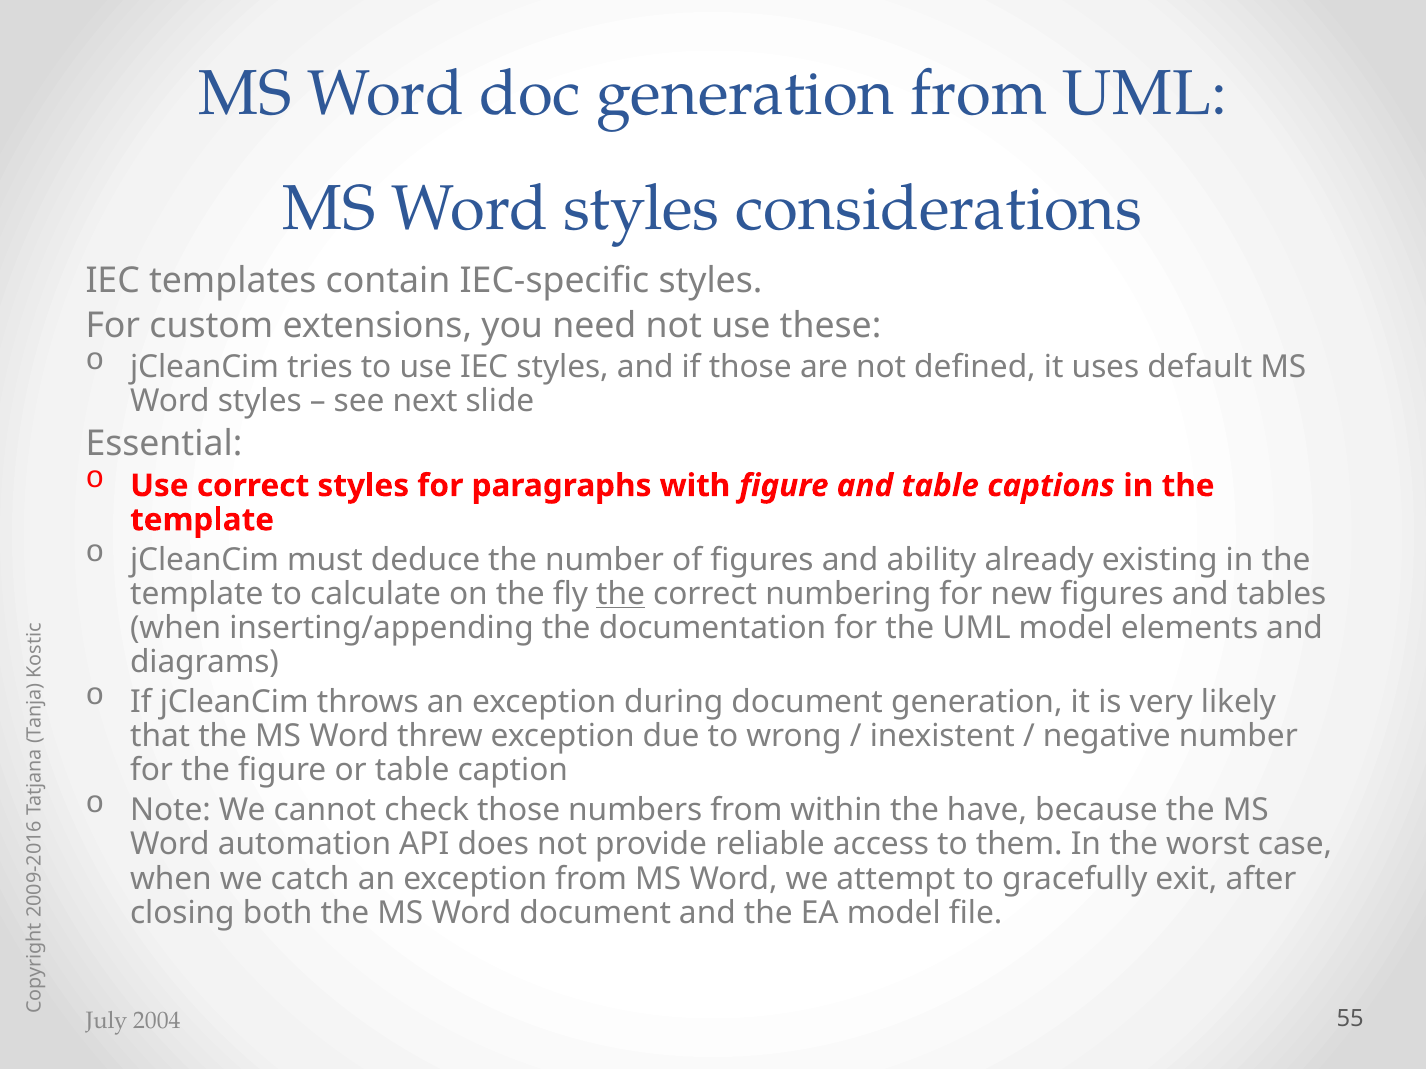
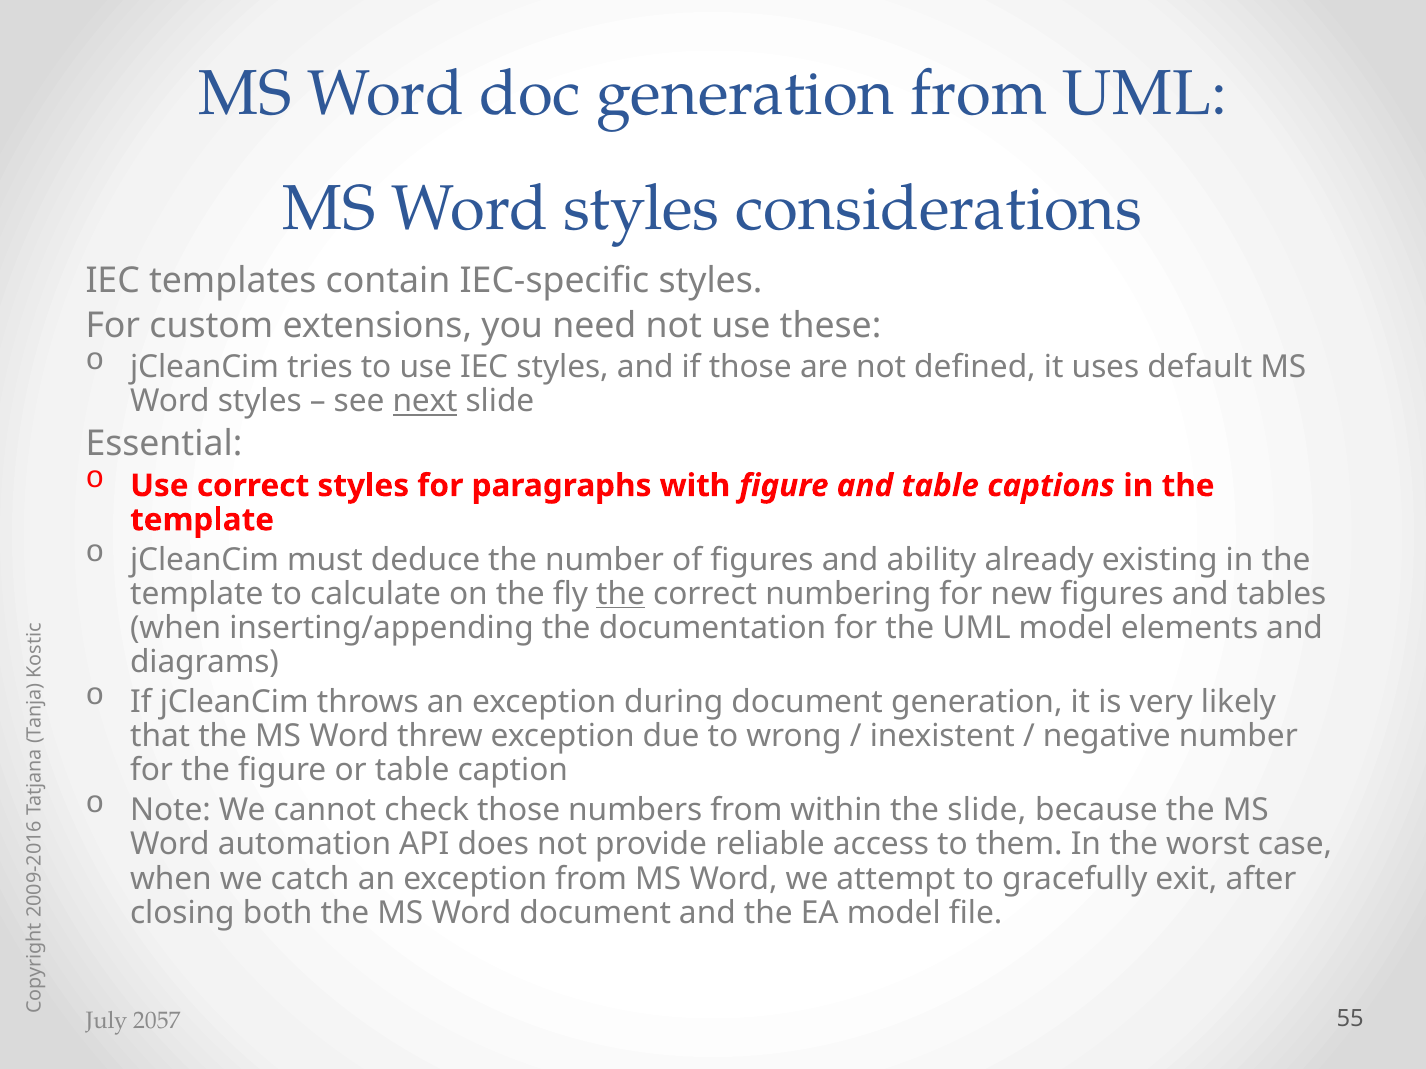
next underline: none -> present
the have: have -> slide
2004: 2004 -> 2057
